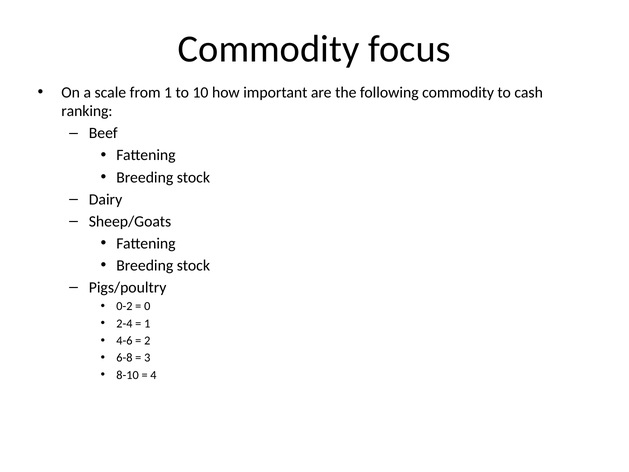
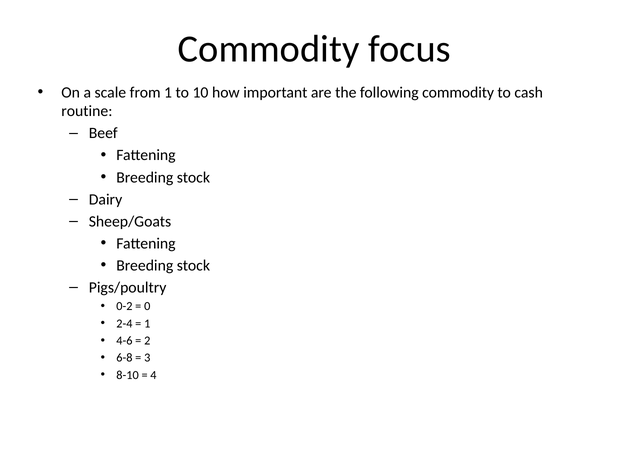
ranking: ranking -> routine
